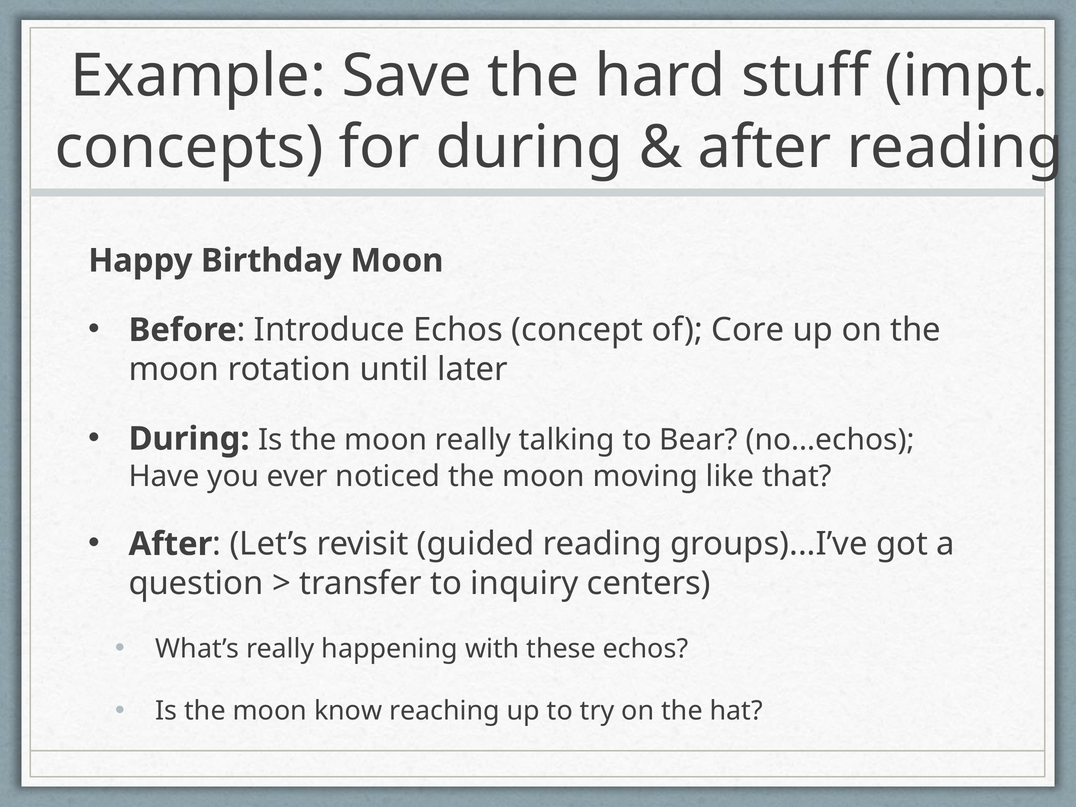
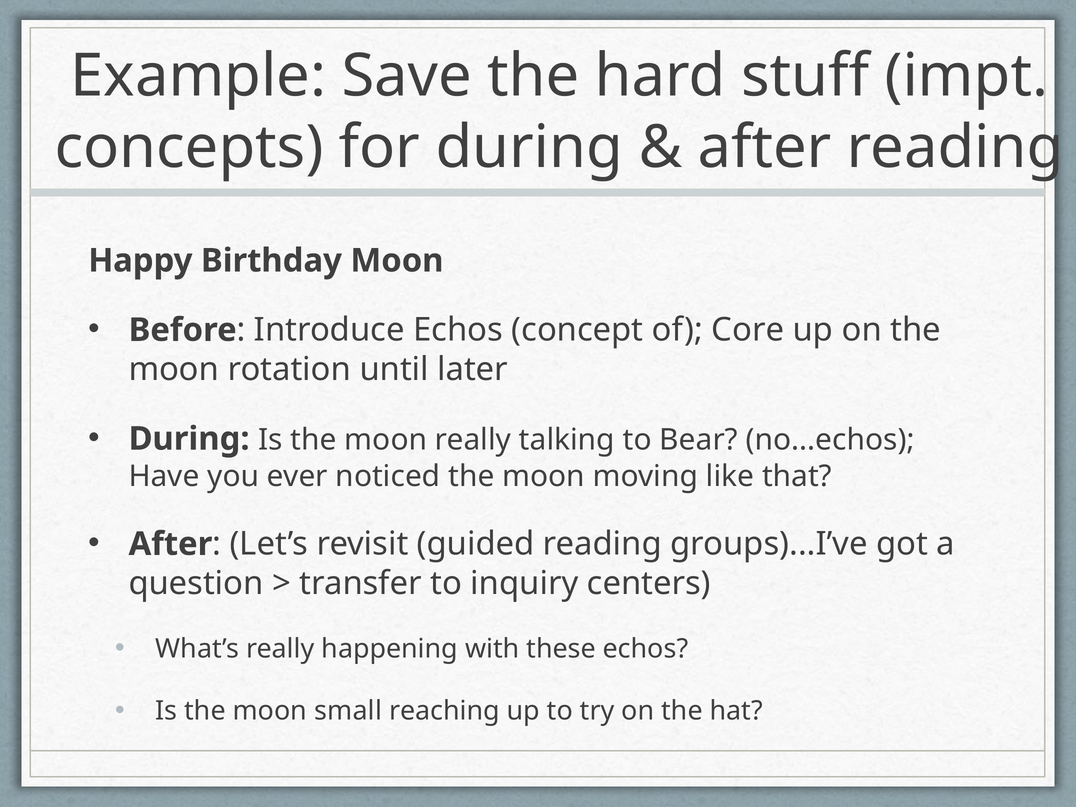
know: know -> small
